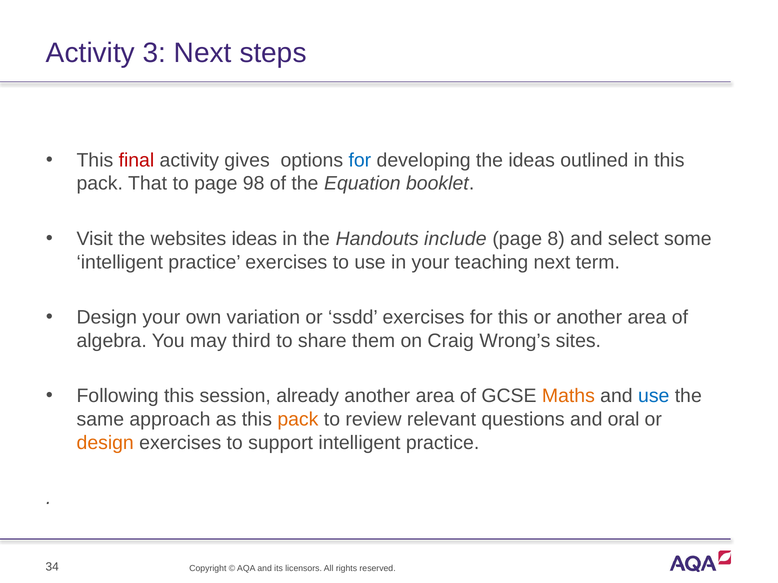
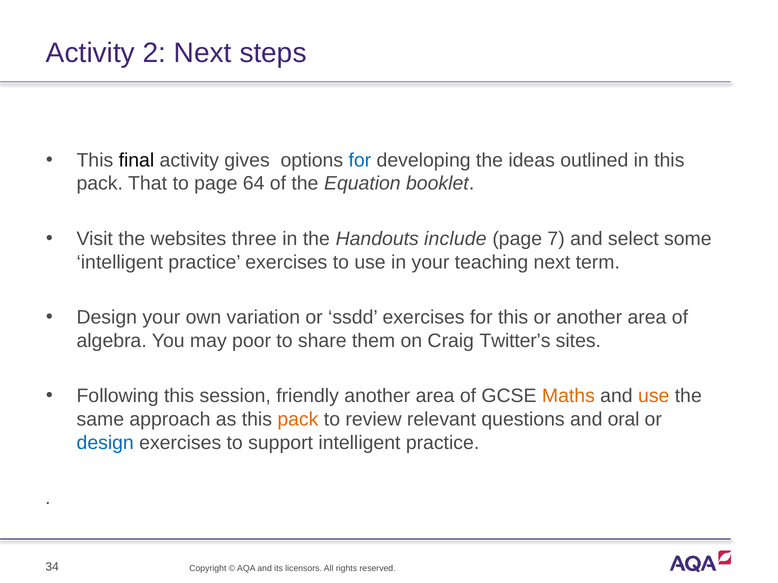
3: 3 -> 2
final colour: red -> black
98: 98 -> 64
websites ideas: ideas -> three
8: 8 -> 7
third: third -> poor
Wrong’s: Wrong’s -> Twitter’s
already: already -> friendly
use at (654, 396) colour: blue -> orange
design at (105, 443) colour: orange -> blue
